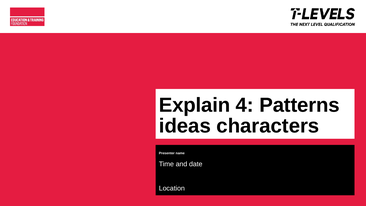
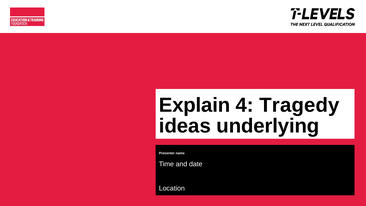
Patterns: Patterns -> Tragedy
characters: characters -> underlying
